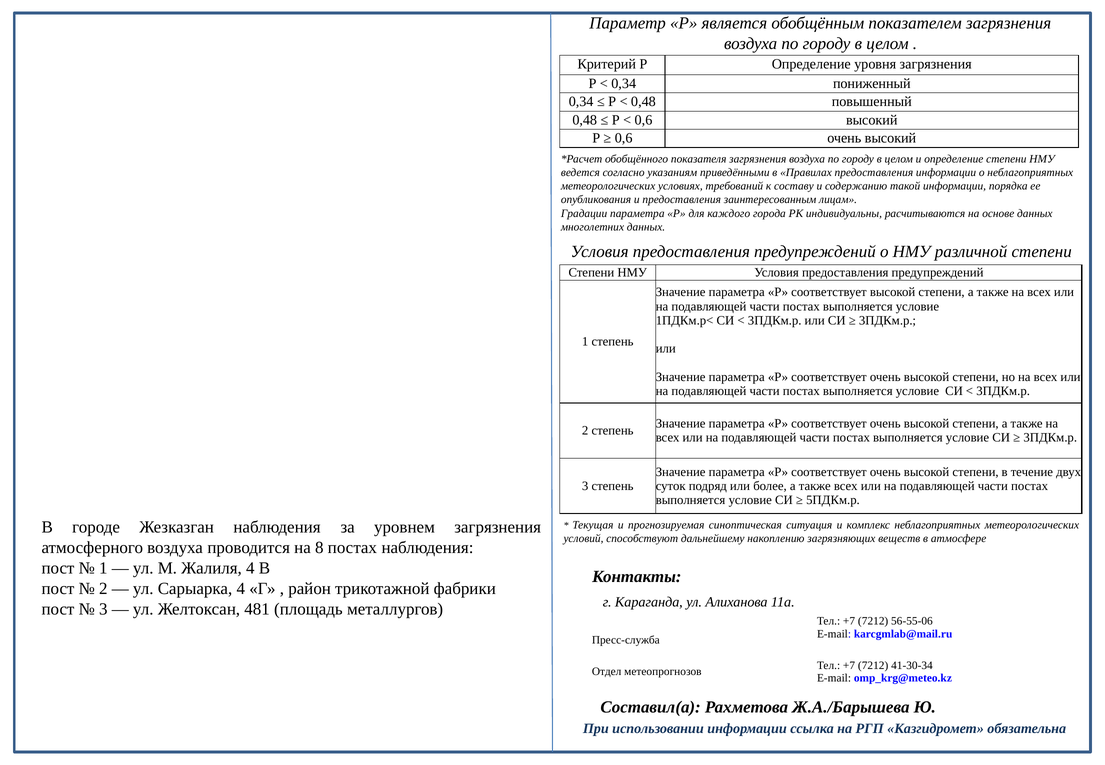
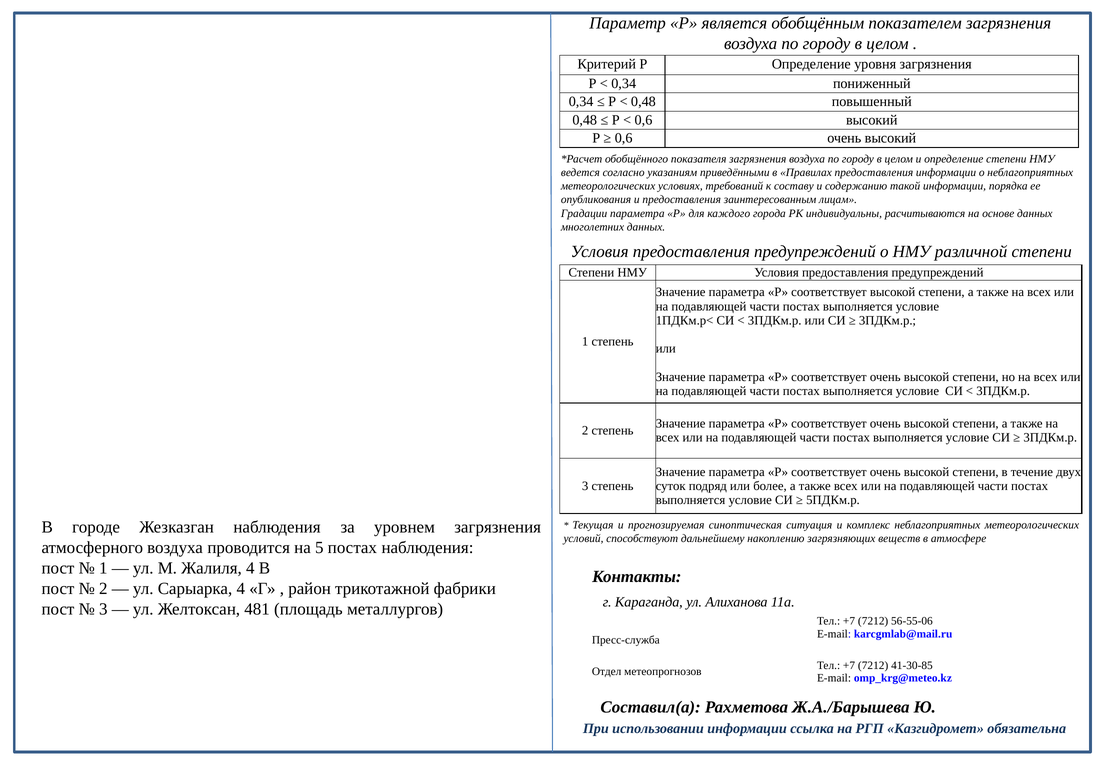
8: 8 -> 5
41-30-34: 41-30-34 -> 41-30-85
